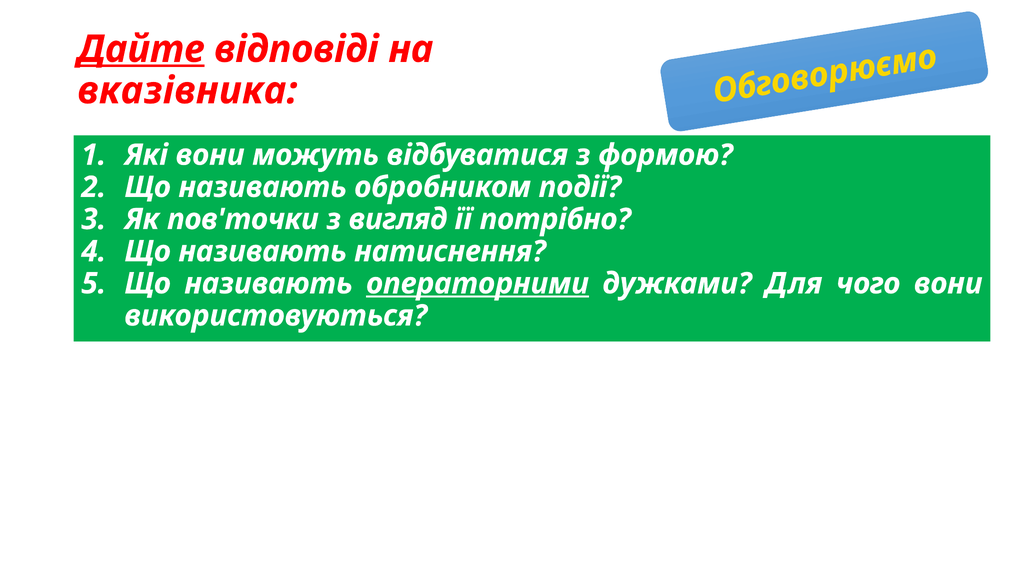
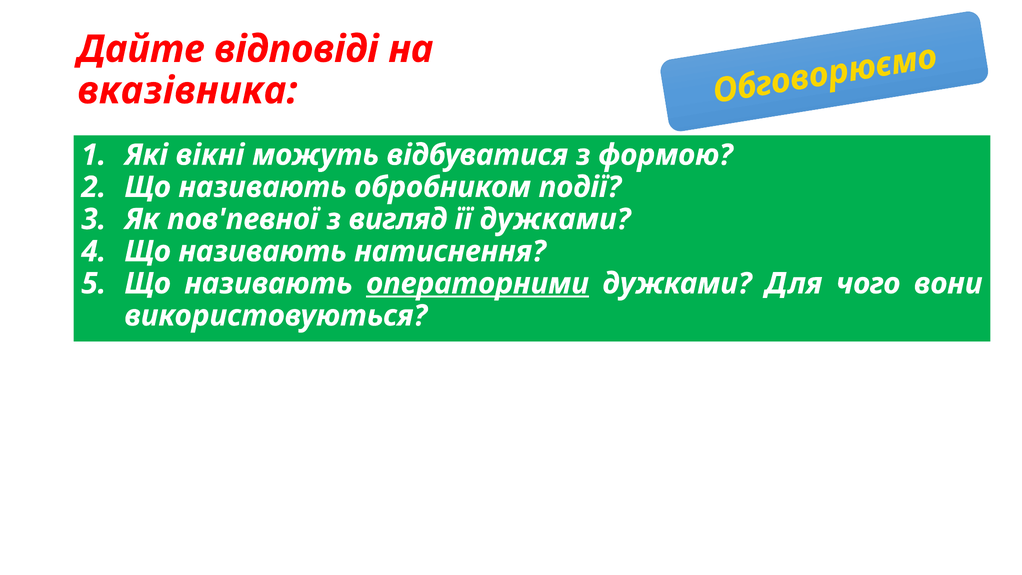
Дайте underline: present -> none
Які вони: вони -> вікні
пов'точки: пов'точки -> пов'певної
її потрібно: потрібно -> дужками
